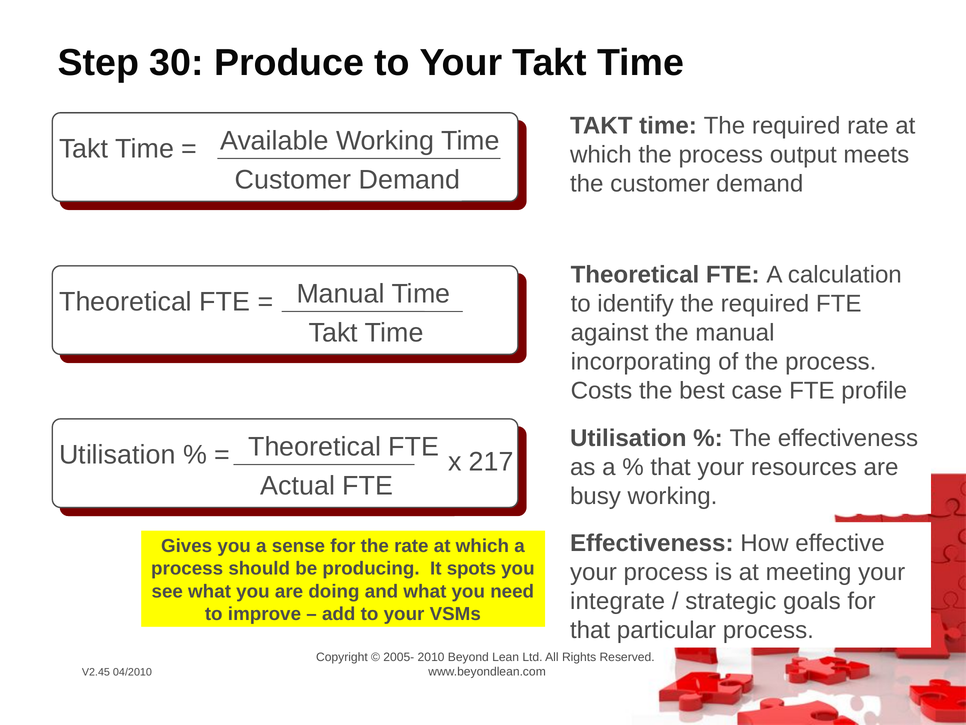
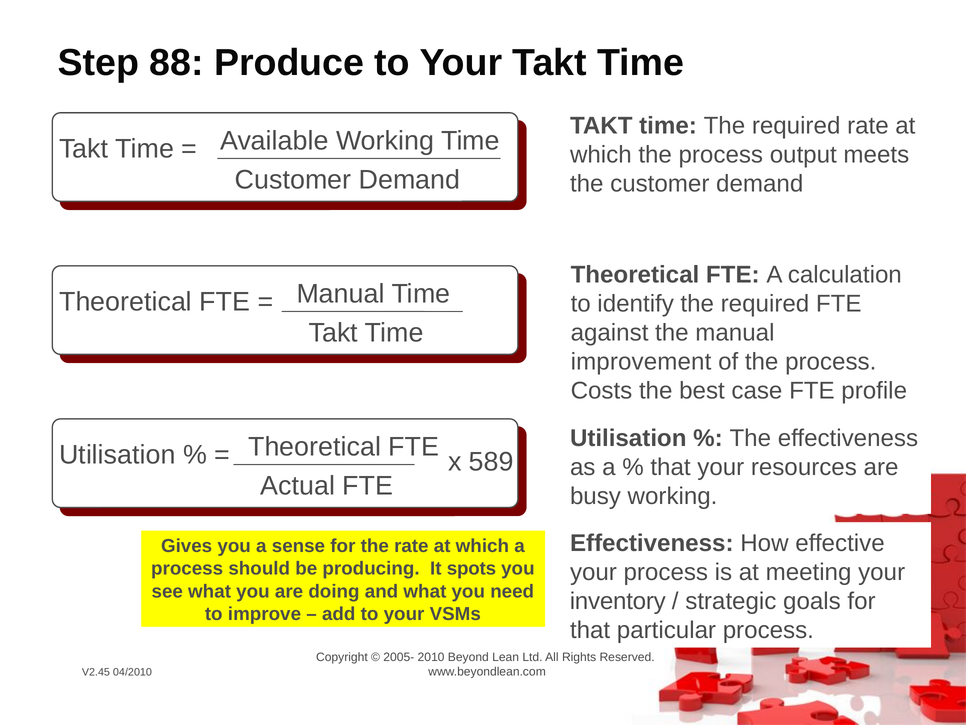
30: 30 -> 88
incorporating: incorporating -> improvement
217: 217 -> 589
integrate: integrate -> inventory
